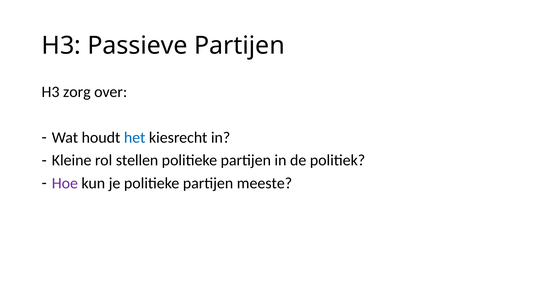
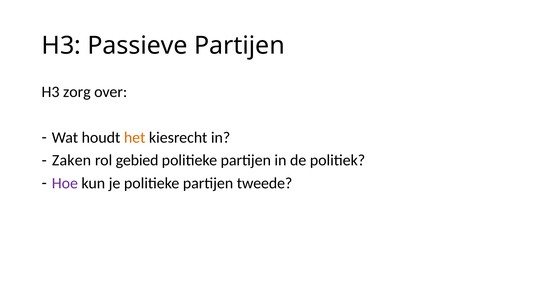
het colour: blue -> orange
Kleine: Kleine -> Zaken
stellen: stellen -> gebied
meeste: meeste -> tweede
